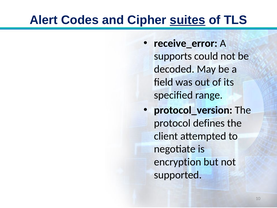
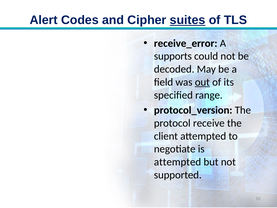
out underline: none -> present
defines: defines -> receive
encryption at (178, 162): encryption -> attempted
